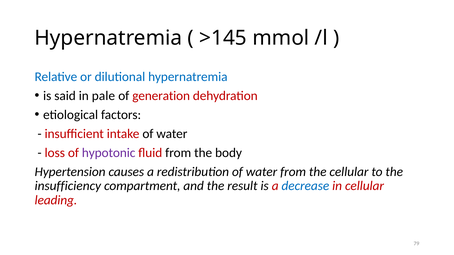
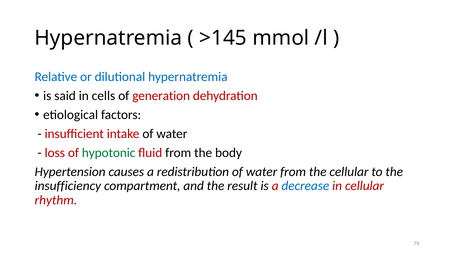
pale: pale -> cells
hypotonic colour: purple -> green
leading: leading -> rhythm
